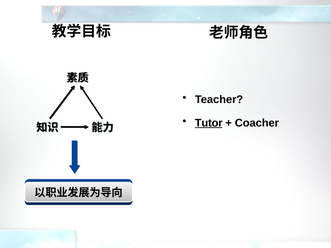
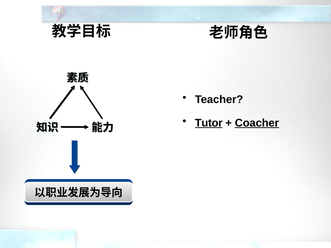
Coacher underline: none -> present
